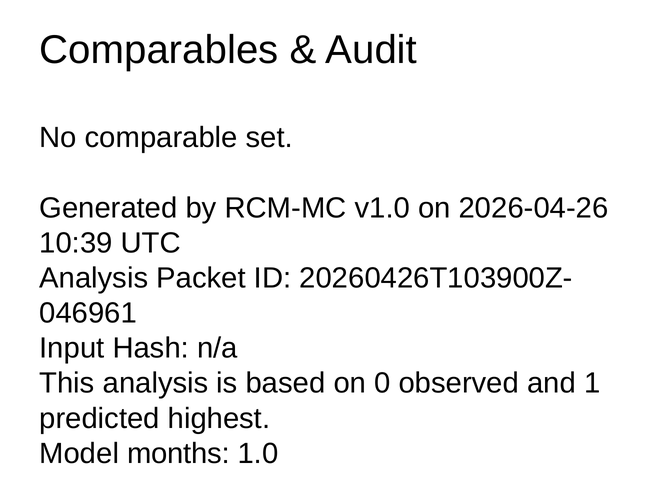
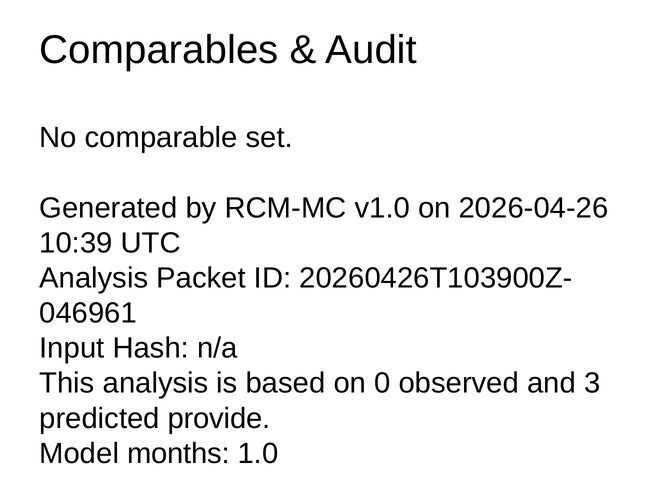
1: 1 -> 3
highest: highest -> provide
